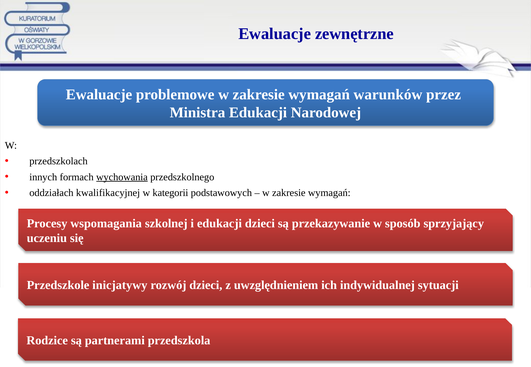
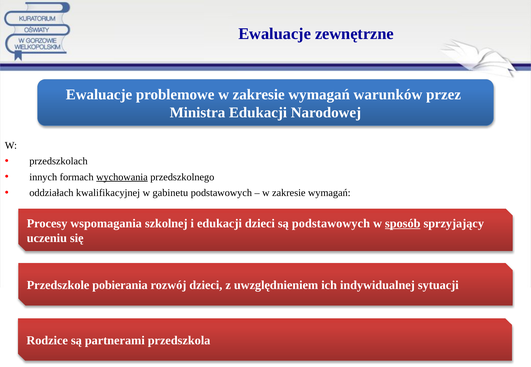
kategorii: kategorii -> gabinetu
są przekazywanie: przekazywanie -> podstawowych
sposób underline: none -> present
inicjatywy: inicjatywy -> pobierania
